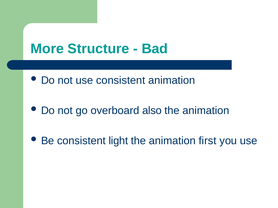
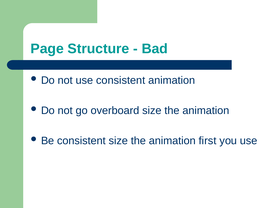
More: More -> Page
overboard also: also -> size
consistent light: light -> size
